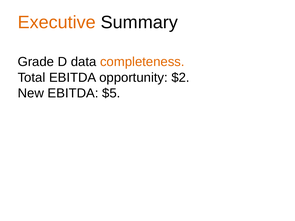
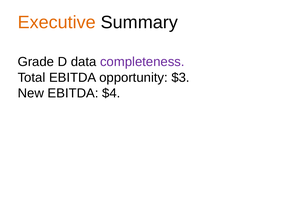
completeness colour: orange -> purple
$2: $2 -> $3
$5: $5 -> $4
